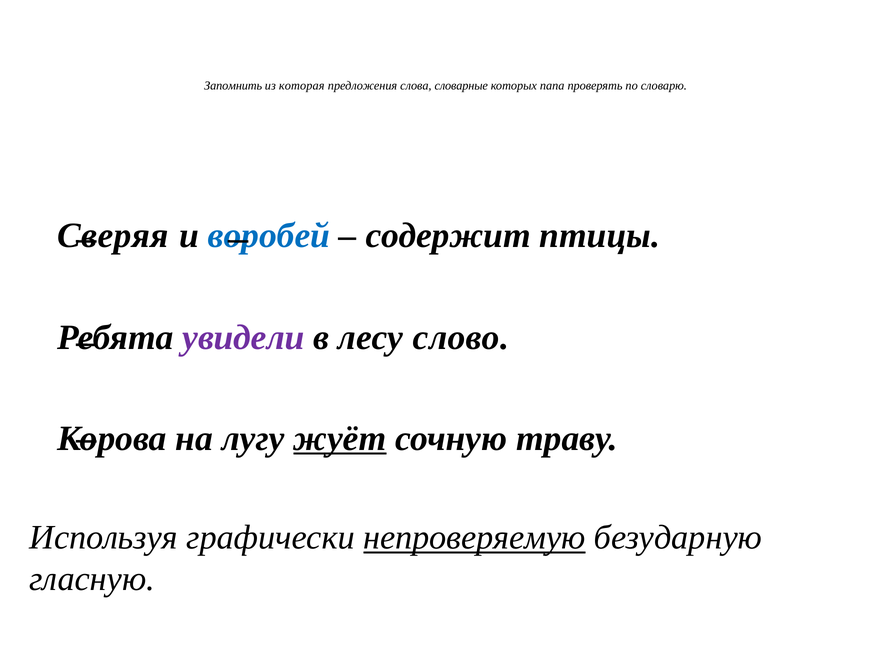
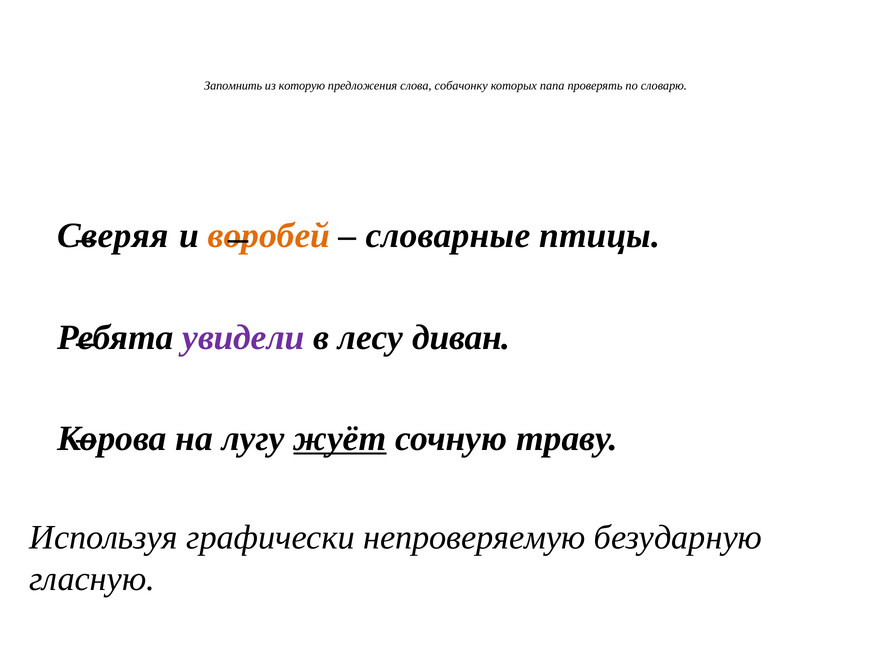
которая: которая -> которую
словарные: словарные -> собачонку
воробей colour: blue -> orange
содержит: содержит -> словарные
слово: слово -> диван
непроверяемую underline: present -> none
